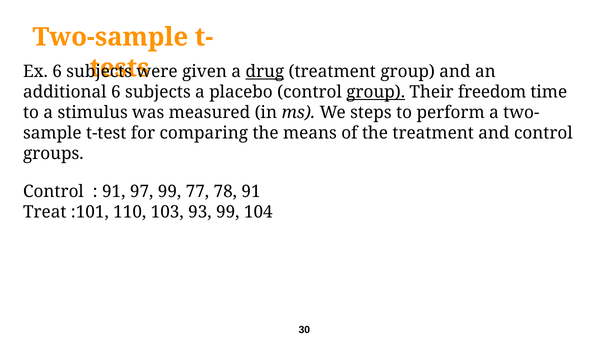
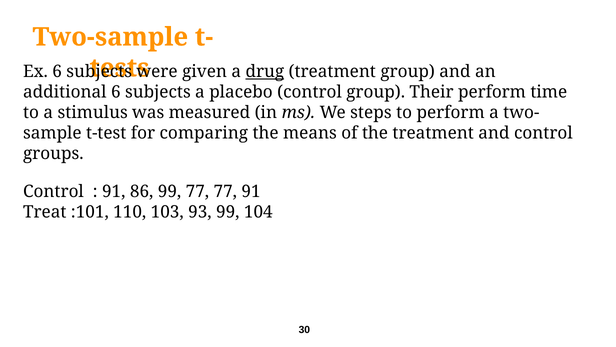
group at (376, 92) underline: present -> none
Their freedom: freedom -> perform
97: 97 -> 86
77 78: 78 -> 77
